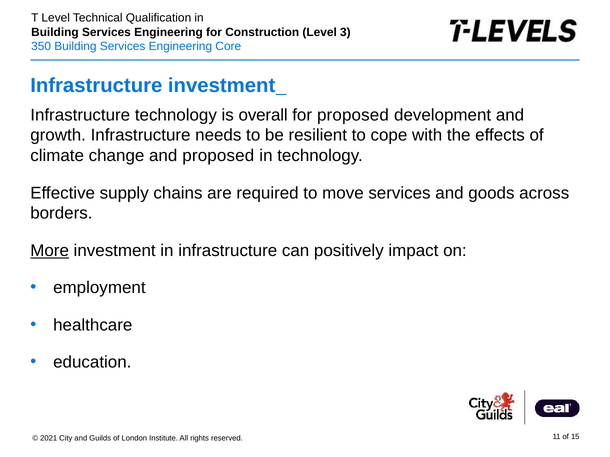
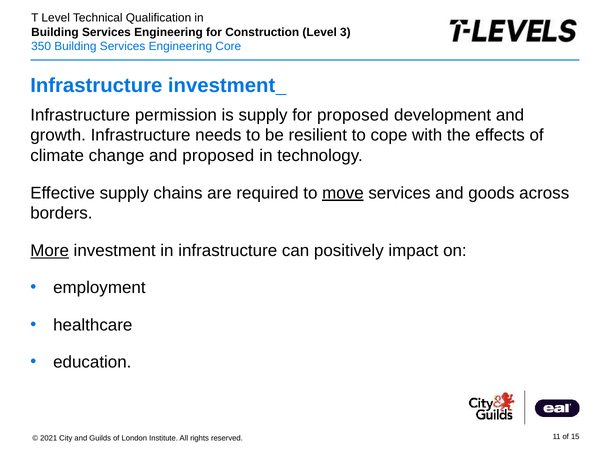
Infrastructure technology: technology -> permission
is overall: overall -> supply
move underline: none -> present
